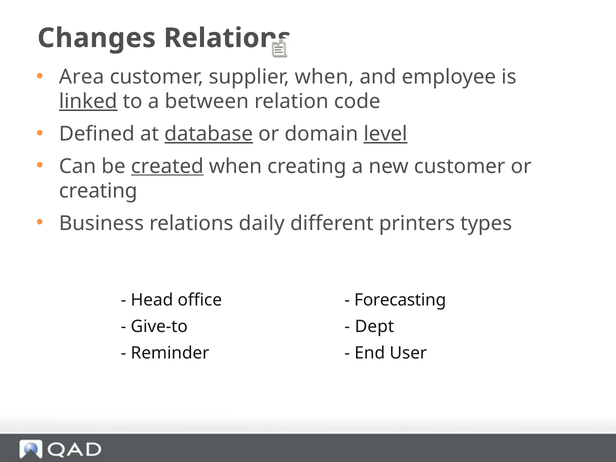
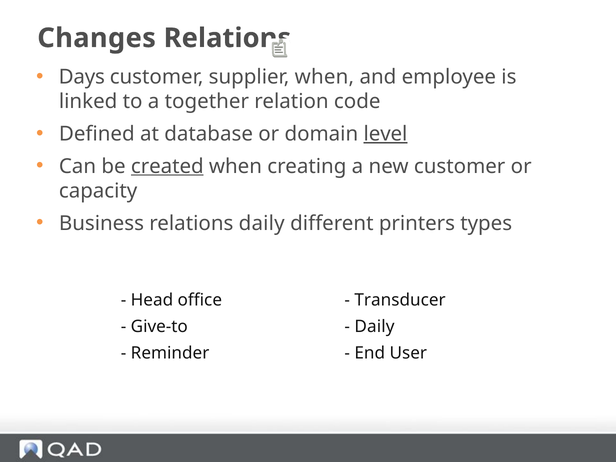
Area: Area -> Days
linked underline: present -> none
between: between -> together
database underline: present -> none
creating at (98, 191): creating -> capacity
Forecasting: Forecasting -> Transducer
Dept at (374, 326): Dept -> Daily
